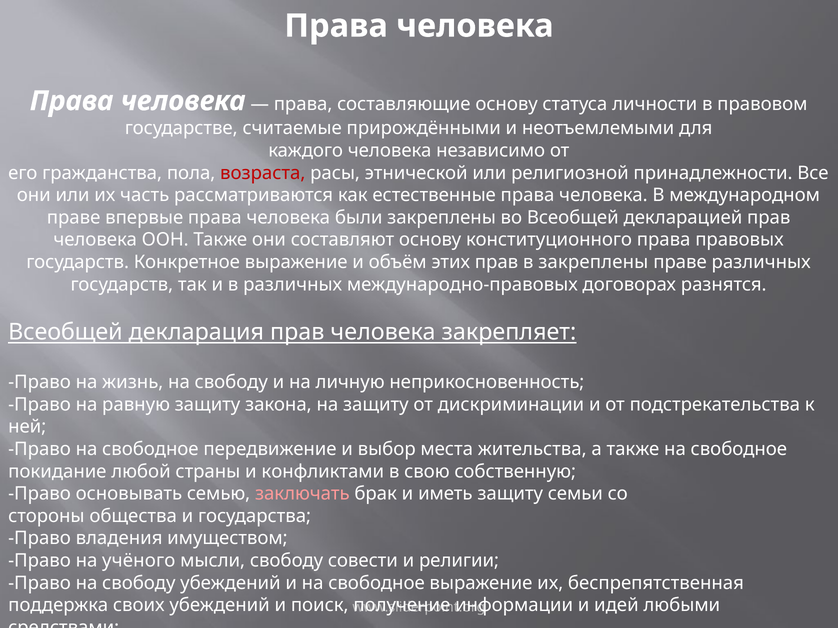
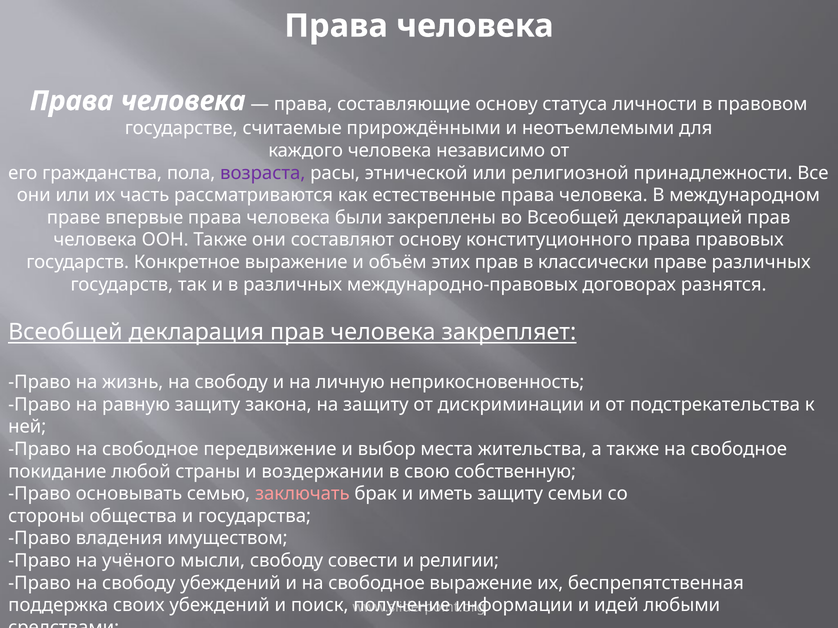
возраста colour: red -> purple
в закреплены: закреплены -> классически
конфликтами: конфликтами -> воздержании
